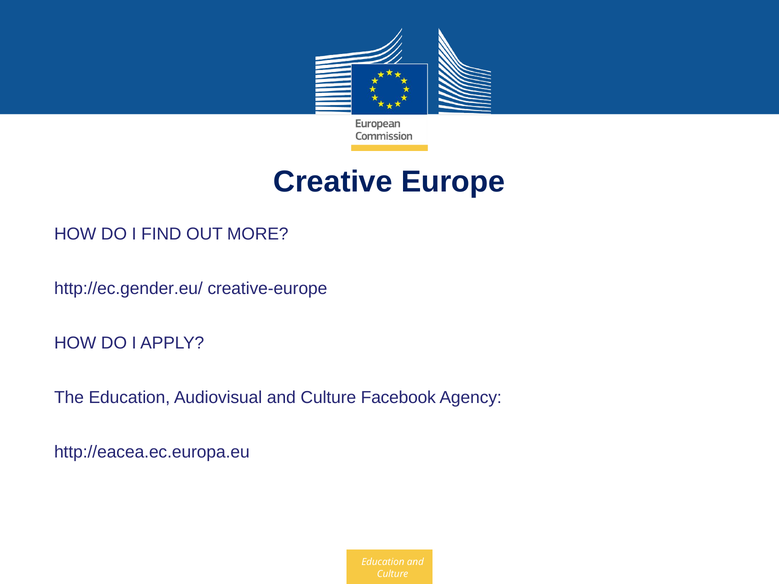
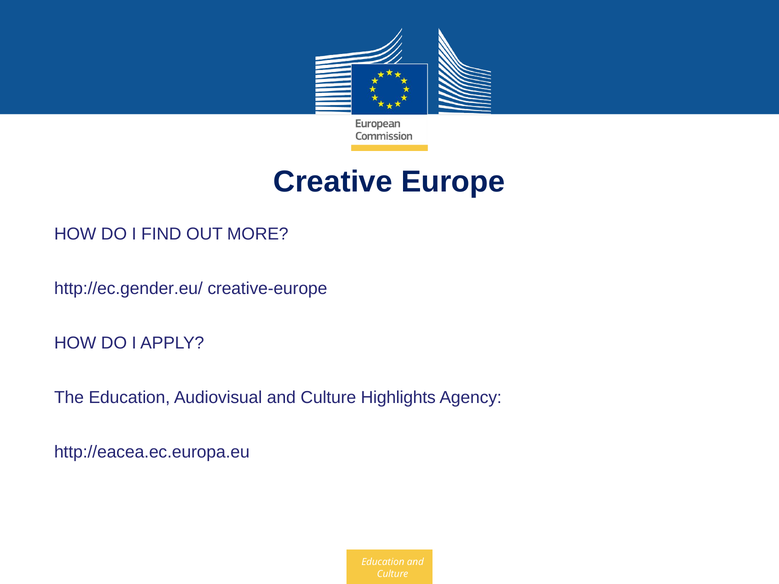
Facebook: Facebook -> Highlights
